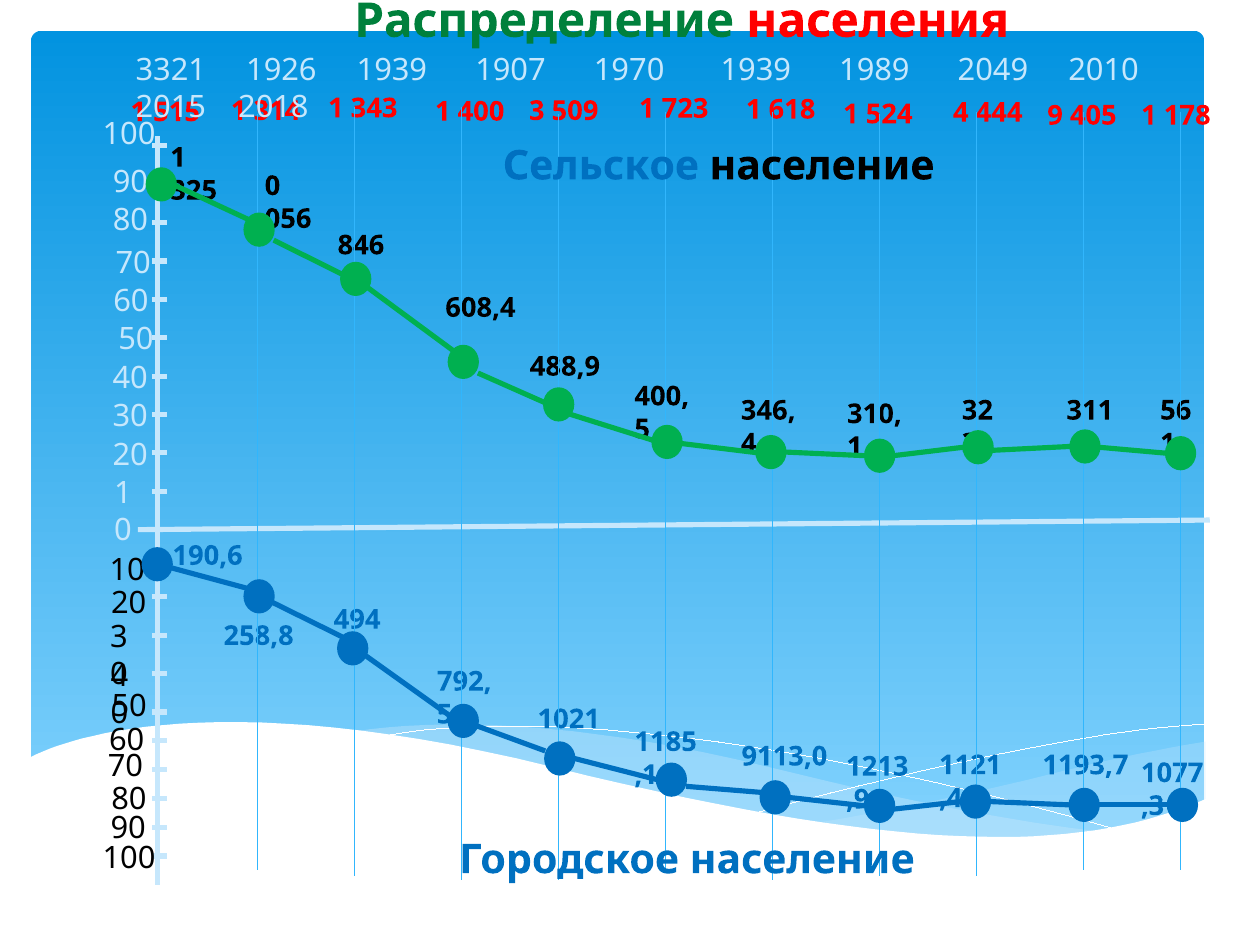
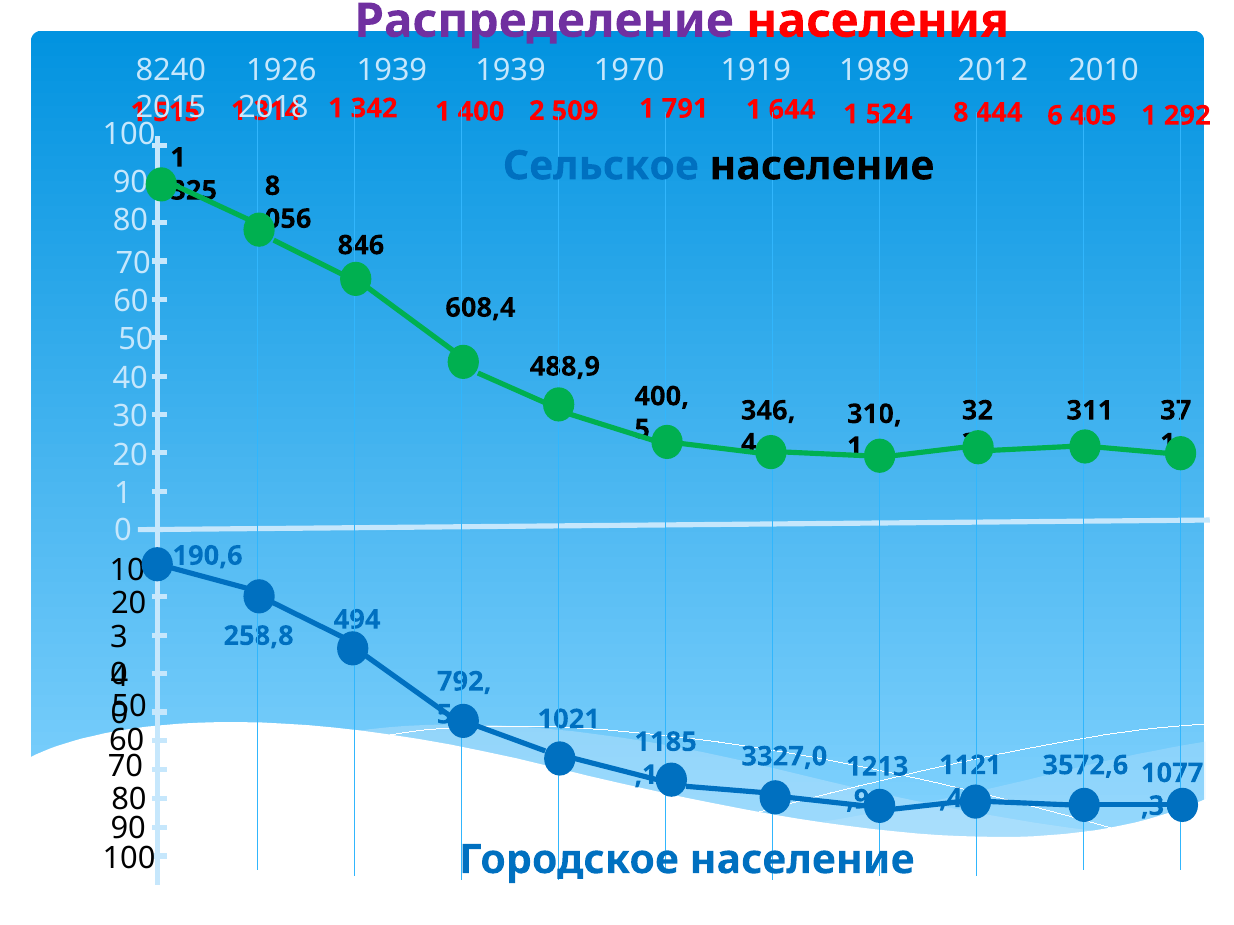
Распределение colour: green -> purple
3321: 3321 -> 8240
1939 1907: 1907 -> 1939
1970 1939: 1939 -> 1919
2049: 2049 -> 2012
343: 343 -> 342
400 3: 3 -> 2
723: 723 -> 791
618: 618 -> 644
524 4: 4 -> 8
9: 9 -> 6
178: 178 -> 292
0 at (273, 186): 0 -> 8
56: 56 -> 37
9113,0: 9113,0 -> 3327,0
1193,7: 1193,7 -> 3572,6
